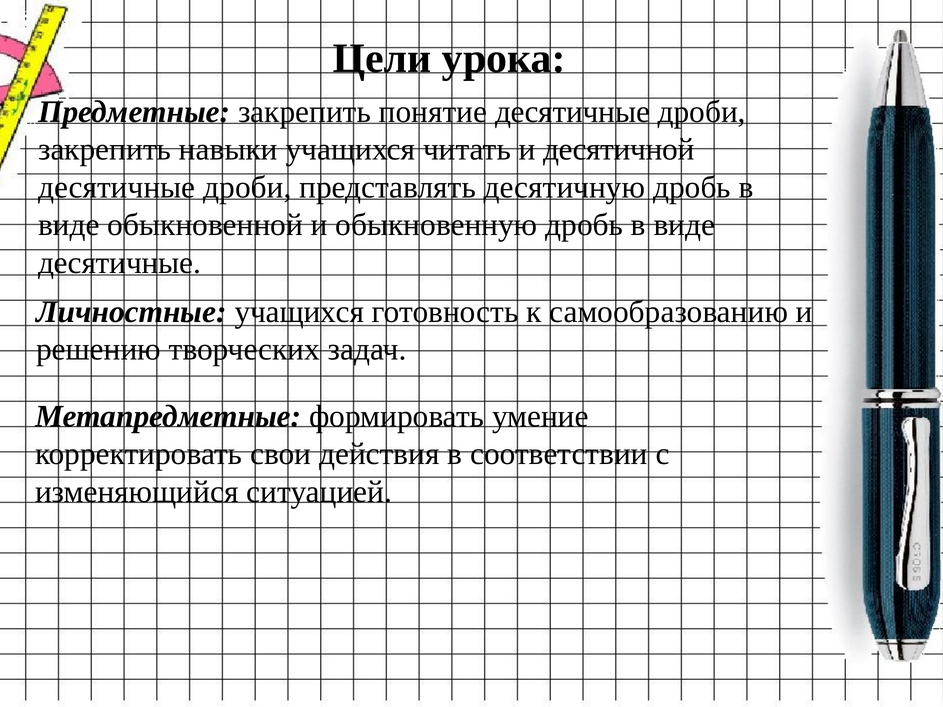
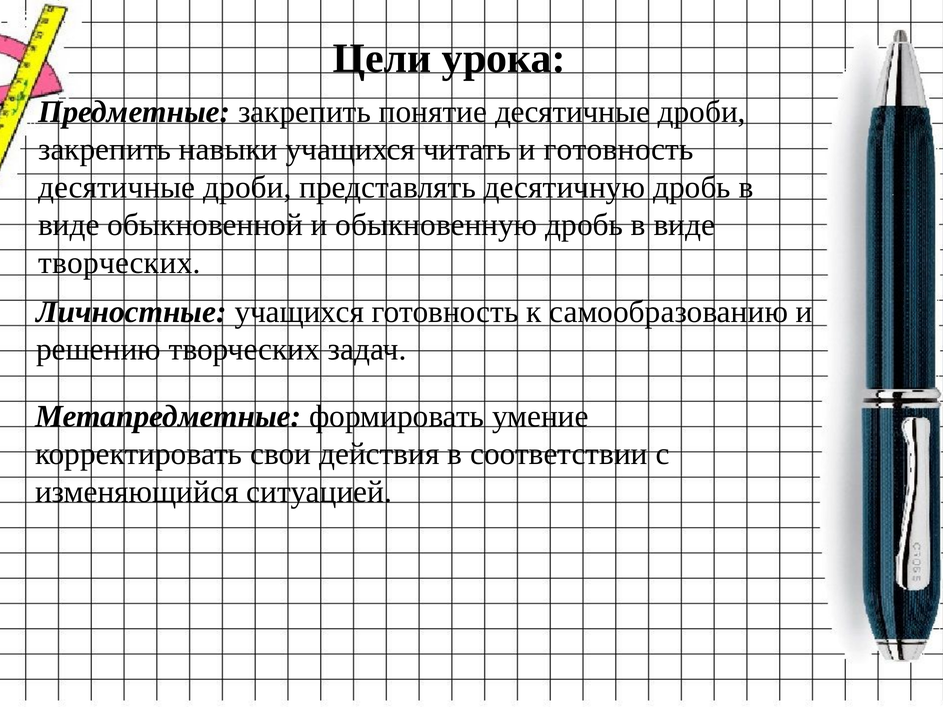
и десятичной: десятичной -> готовность
десятичные at (120, 263): десятичные -> творческих
